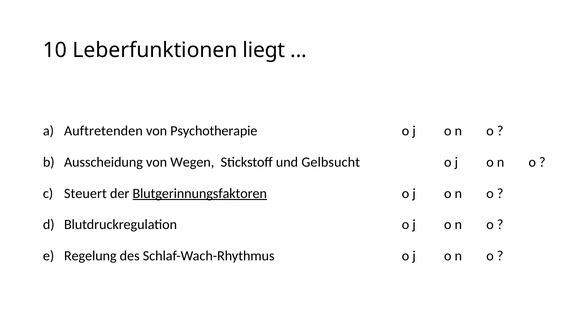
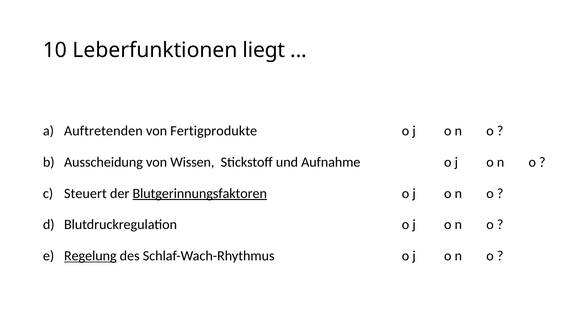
Psychotherapie: Psychotherapie -> Fertigprodukte
Wegen: Wegen -> Wissen
Gelbsucht: Gelbsucht -> Aufnahme
Regelung underline: none -> present
